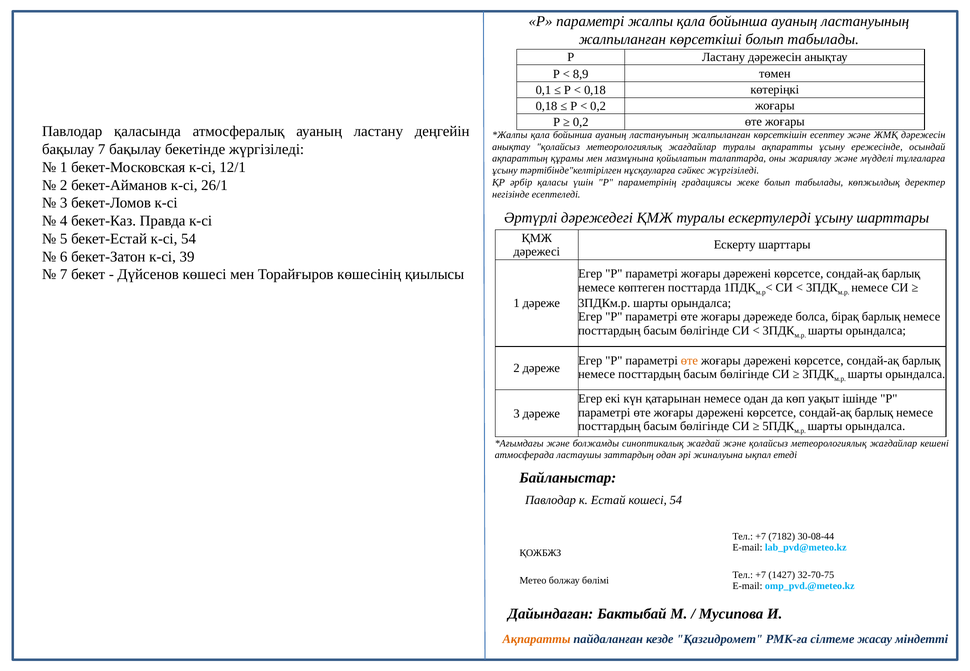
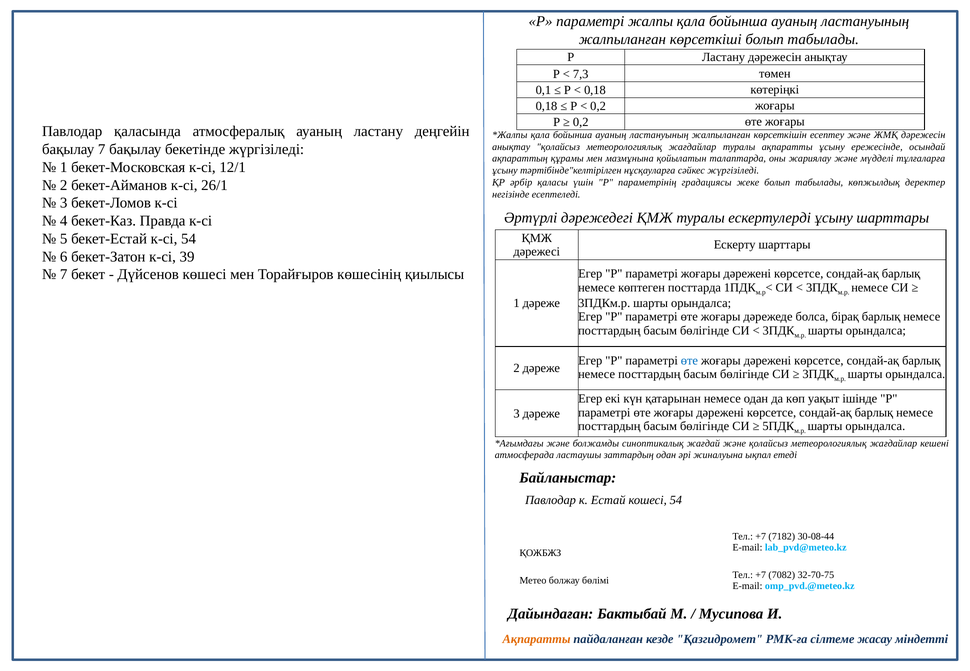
8,9: 8,9 -> 7,3
өте at (689, 361) colour: orange -> blue
1427: 1427 -> 7082
